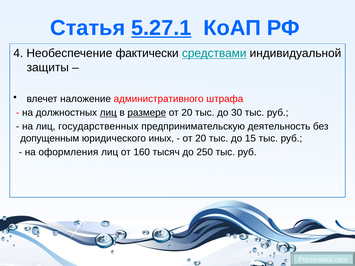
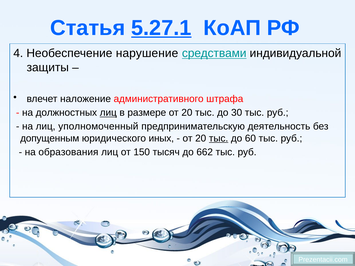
фактически: фактически -> нарушение
размере underline: present -> none
государственных: государственных -> уполномоченный
тыс at (219, 138) underline: none -> present
15: 15 -> 60
оформления: оформления -> образования
160: 160 -> 150
250: 250 -> 662
